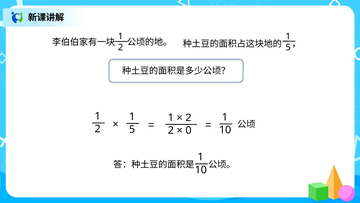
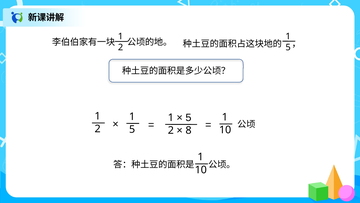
2 at (188, 117): 2 -> 5
0: 0 -> 8
